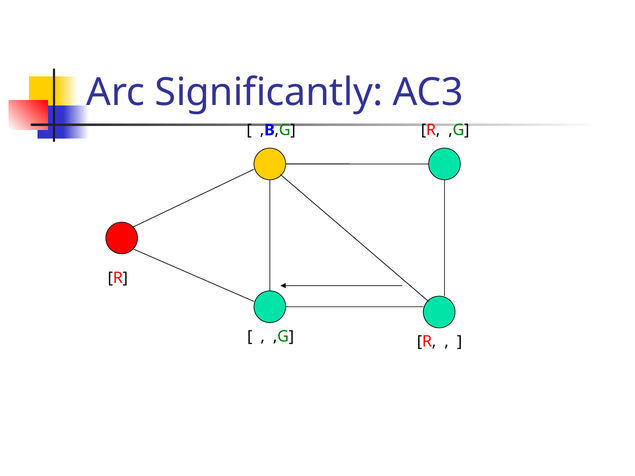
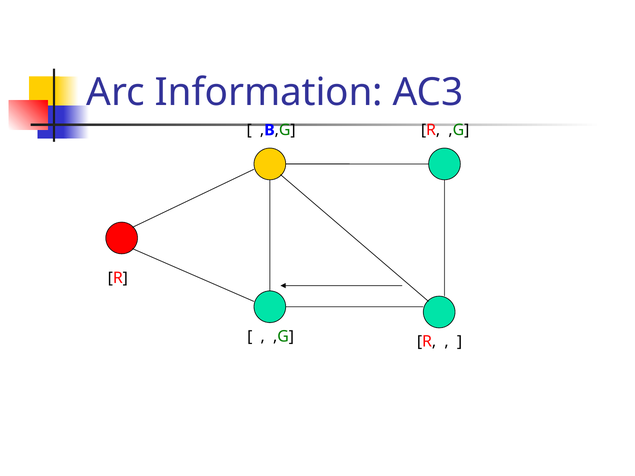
Significantly: Significantly -> Information
